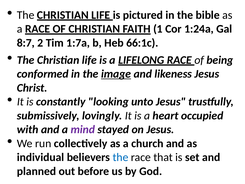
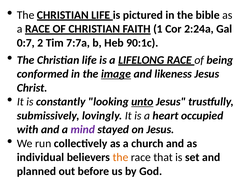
1:24a: 1:24a -> 2:24a
8:7: 8:7 -> 0:7
1:7a: 1:7a -> 7:7a
66:1c: 66:1c -> 90:1c
unto underline: none -> present
the at (121, 157) colour: blue -> orange
